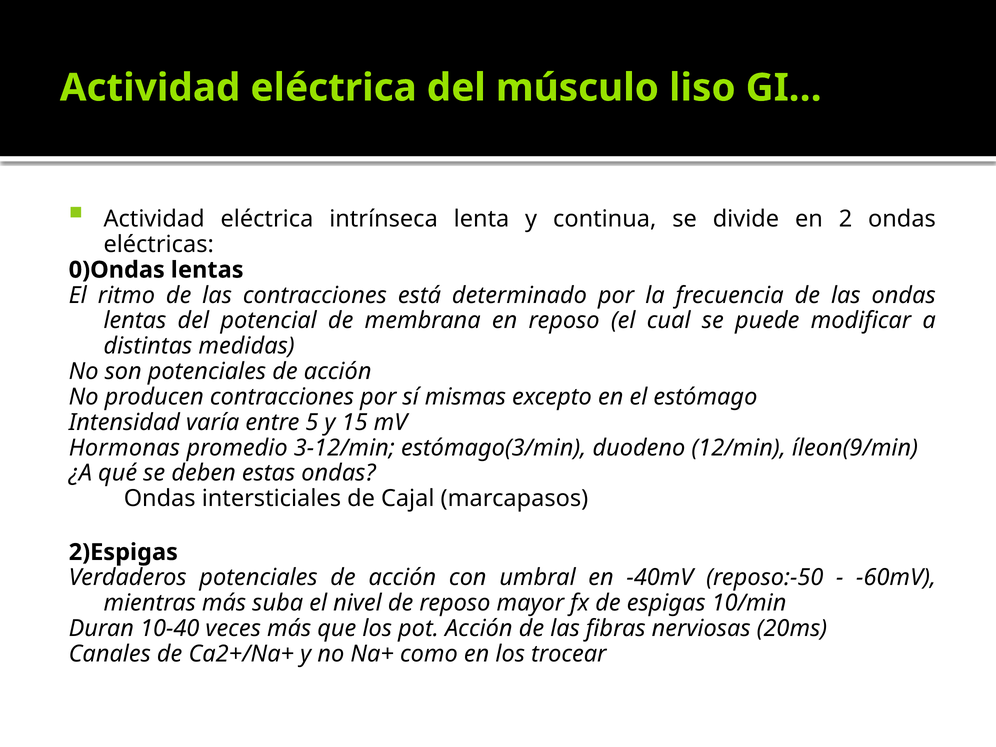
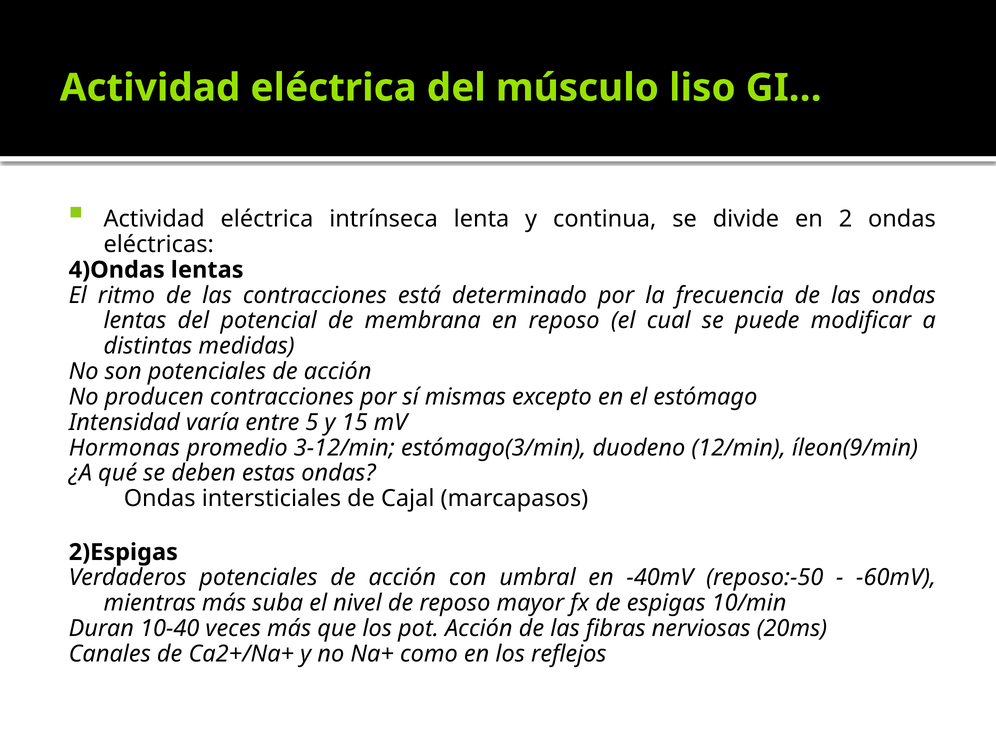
0)Ondas: 0)Ondas -> 4)Ondas
trocear: trocear -> reflejos
